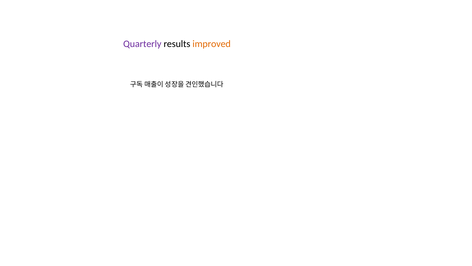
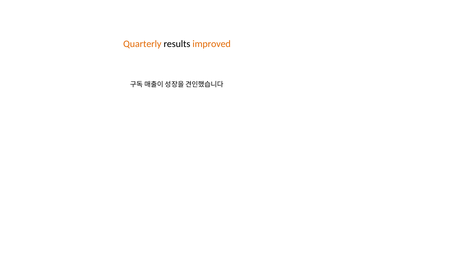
Quarterly colour: purple -> orange
